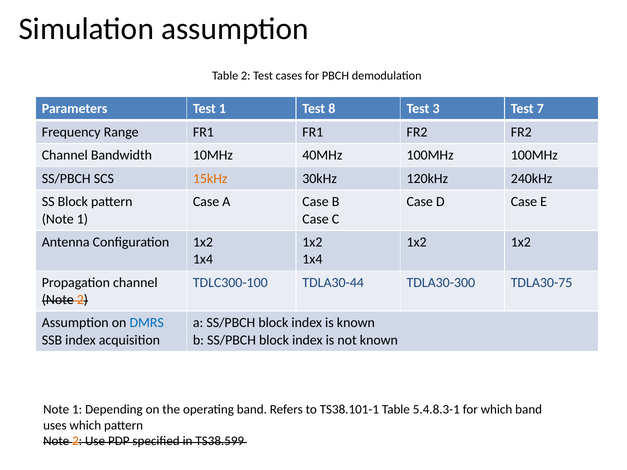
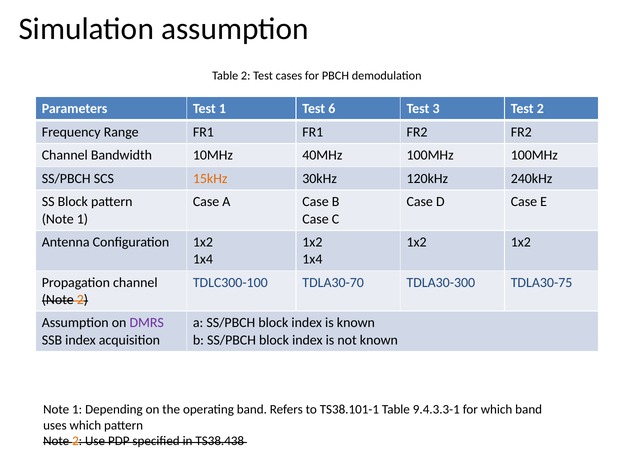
8: 8 -> 6
Test 7: 7 -> 2
TDLA30-44: TDLA30-44 -> TDLA30-70
DMRS colour: blue -> purple
5.4.8.3-1: 5.4.8.3-1 -> 9.4.3.3-1
TS38.599: TS38.599 -> TS38.438
